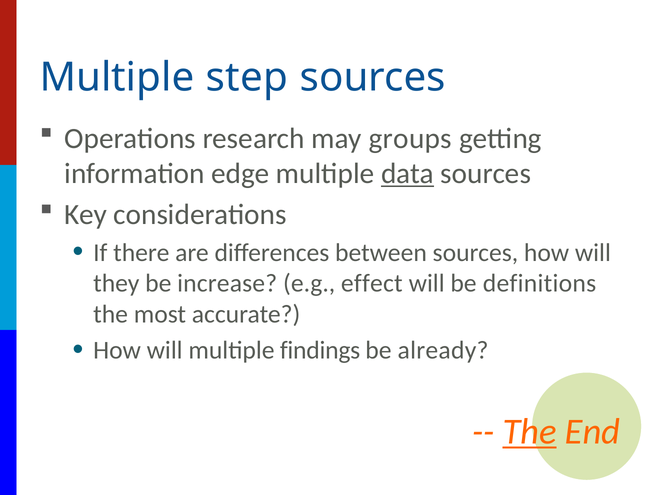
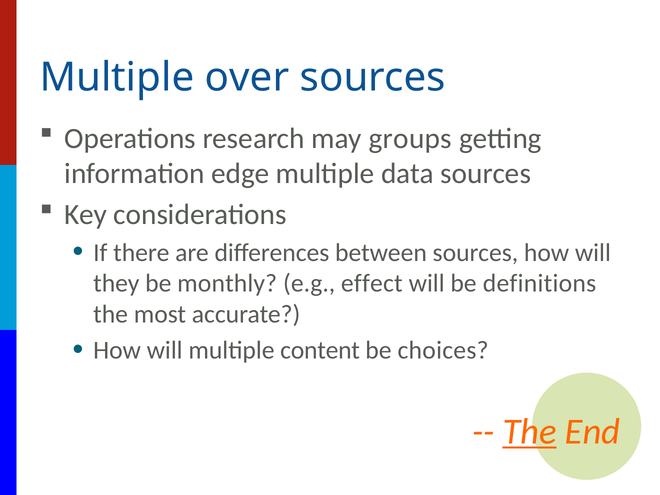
step: step -> over
data underline: present -> none
increase: increase -> monthly
findings: findings -> content
already: already -> choices
